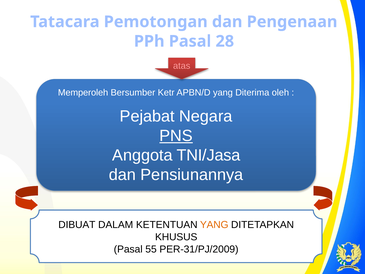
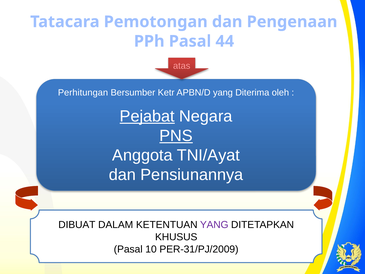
28: 28 -> 44
Memperoleh: Memperoleh -> Perhitungan
Pejabat underline: none -> present
TNI/Jasa: TNI/Jasa -> TNI/Ayat
YANG at (214, 225) colour: orange -> purple
55: 55 -> 10
